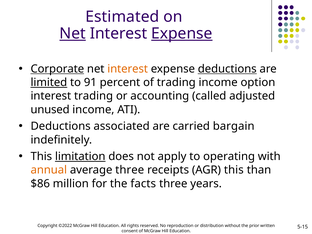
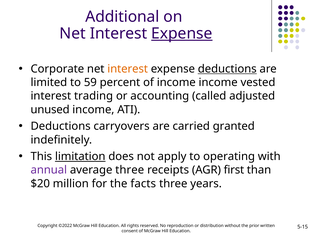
Estimated: Estimated -> Additional
Net at (73, 34) underline: present -> none
Corporate underline: present -> none
limited underline: present -> none
91: 91 -> 59
of trading: trading -> income
option: option -> vested
associated: associated -> carryovers
bargain: bargain -> granted
annual colour: orange -> purple
AGR this: this -> first
$86: $86 -> $20
